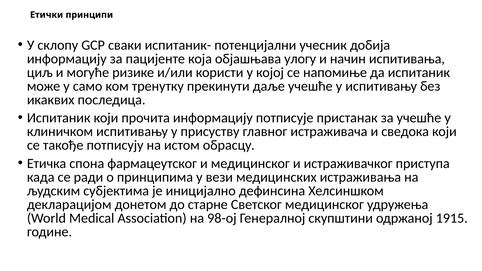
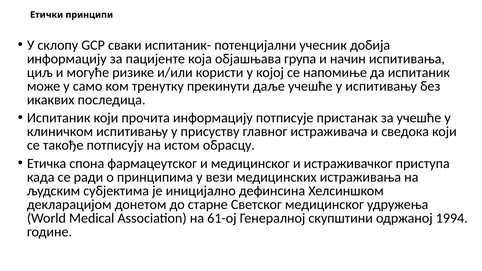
улогу: улогу -> група
98-ој: 98-ој -> 61-ој
1915: 1915 -> 1994
